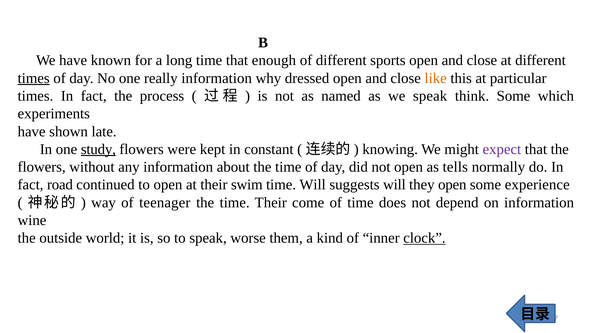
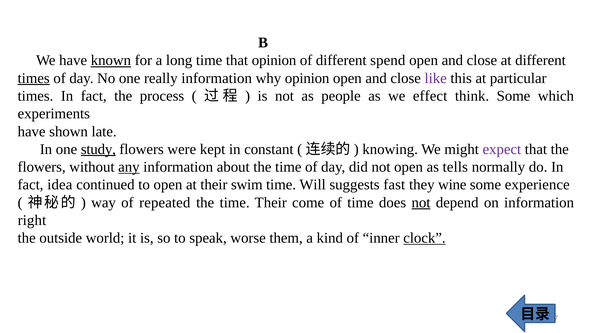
known underline: none -> present
that enough: enough -> opinion
sports: sports -> spend
why dressed: dressed -> opinion
like colour: orange -> purple
named: named -> people
we speak: speak -> effect
any underline: none -> present
road: road -> idea
suggests will: will -> fast
they open: open -> wine
teenager: teenager -> repeated
not at (421, 202) underline: none -> present
wine: wine -> right
